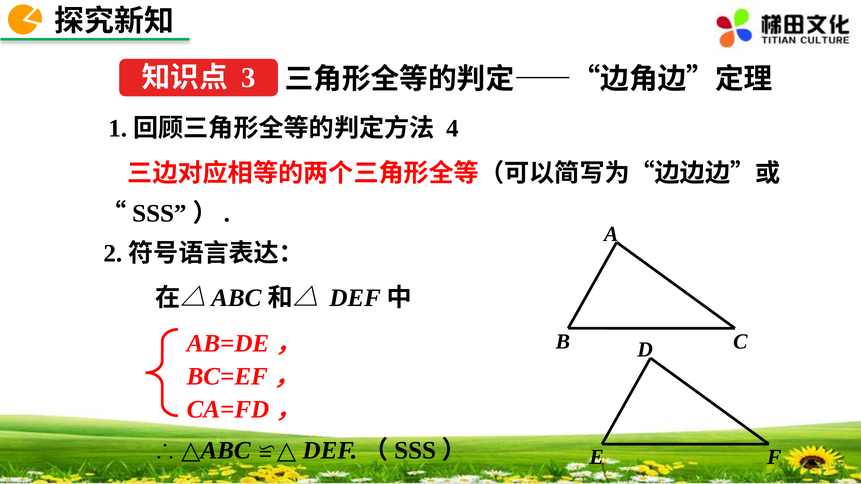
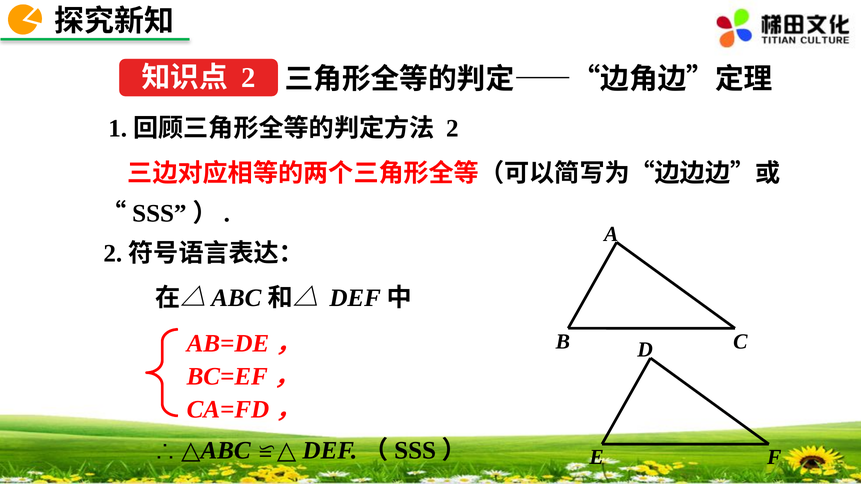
3 at (248, 78): 3 -> 2
4 at (452, 129): 4 -> 2
